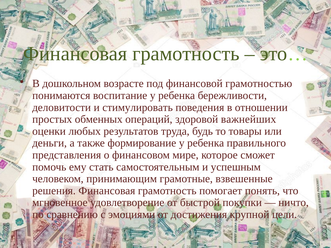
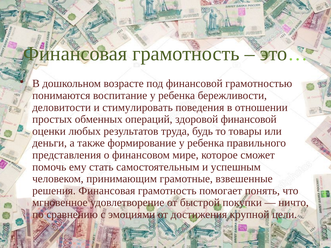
здоровой важнейших: важнейших -> финансовой
